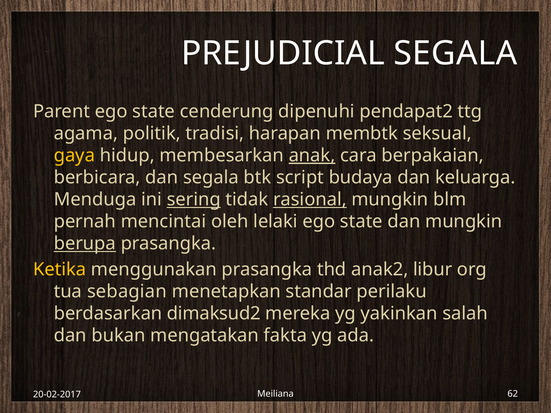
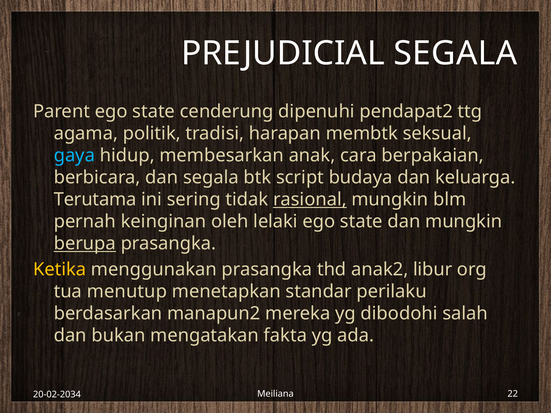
gaya colour: yellow -> light blue
anak underline: present -> none
Menduga: Menduga -> Terutama
sering underline: present -> none
mencintai: mencintai -> keinginan
sebagian: sebagian -> menutup
dimaksud2: dimaksud2 -> manapun2
yakinkan: yakinkan -> dibodohi
62: 62 -> 22
20-02-2017: 20-02-2017 -> 20-02-2034
